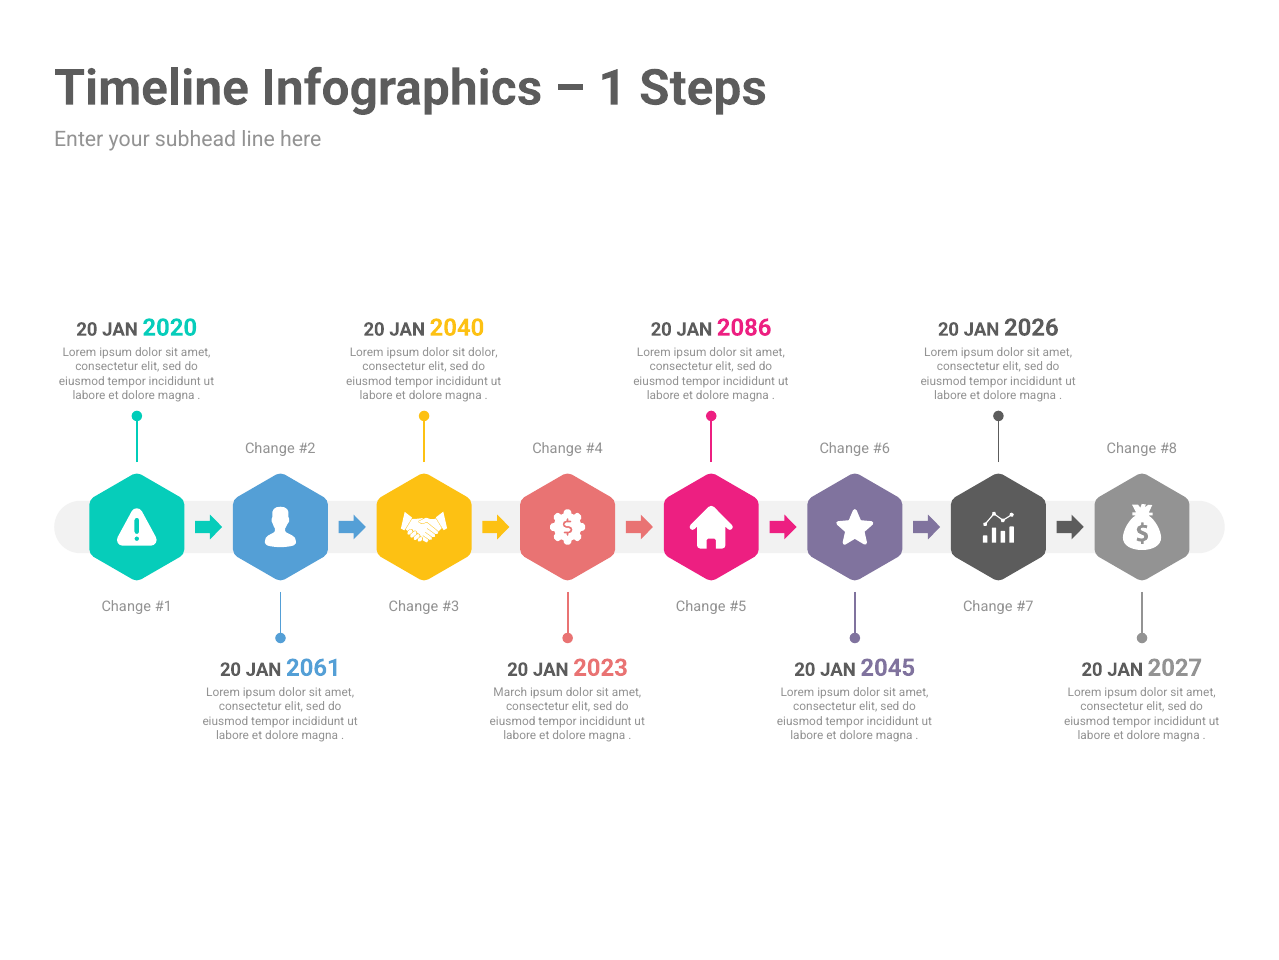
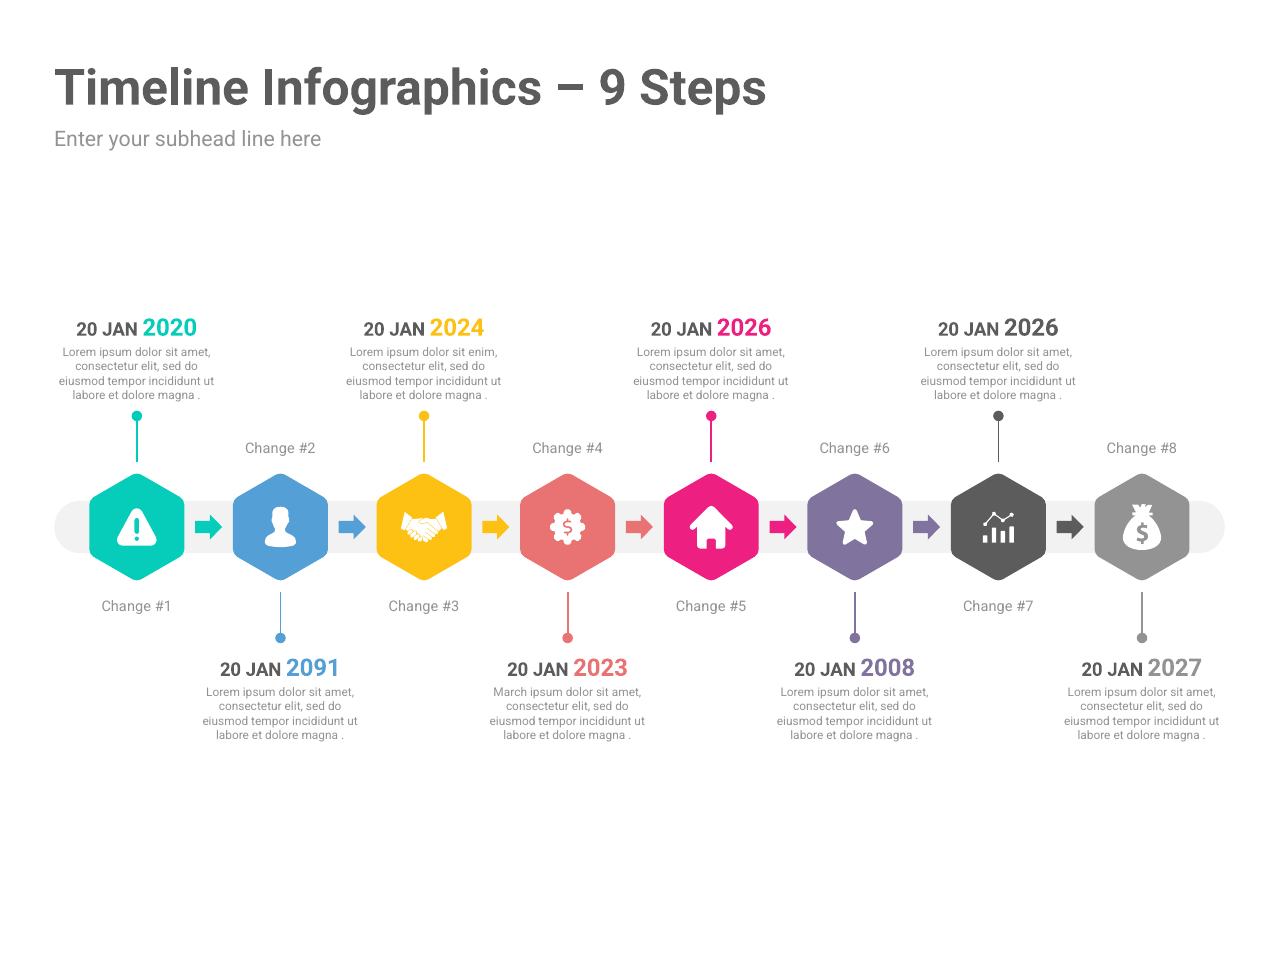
1: 1 -> 9
2040: 2040 -> 2024
2086 at (744, 327): 2086 -> 2026
sit dolor: dolor -> enim
2061: 2061 -> 2091
2045: 2045 -> 2008
